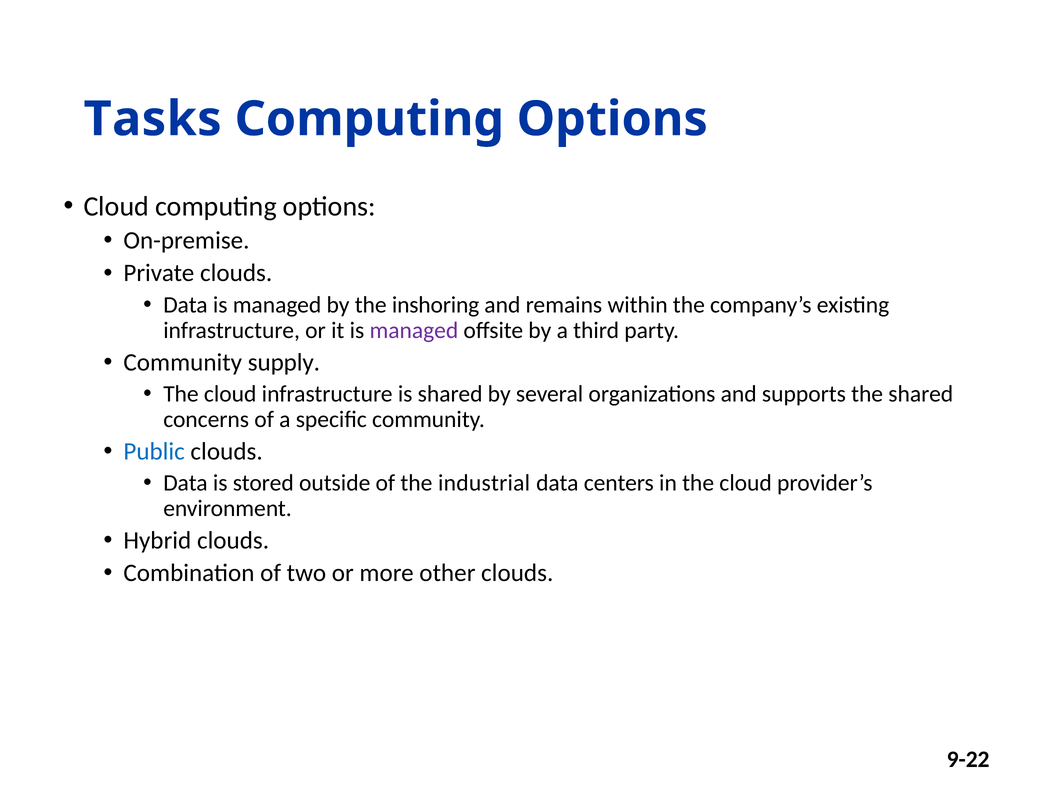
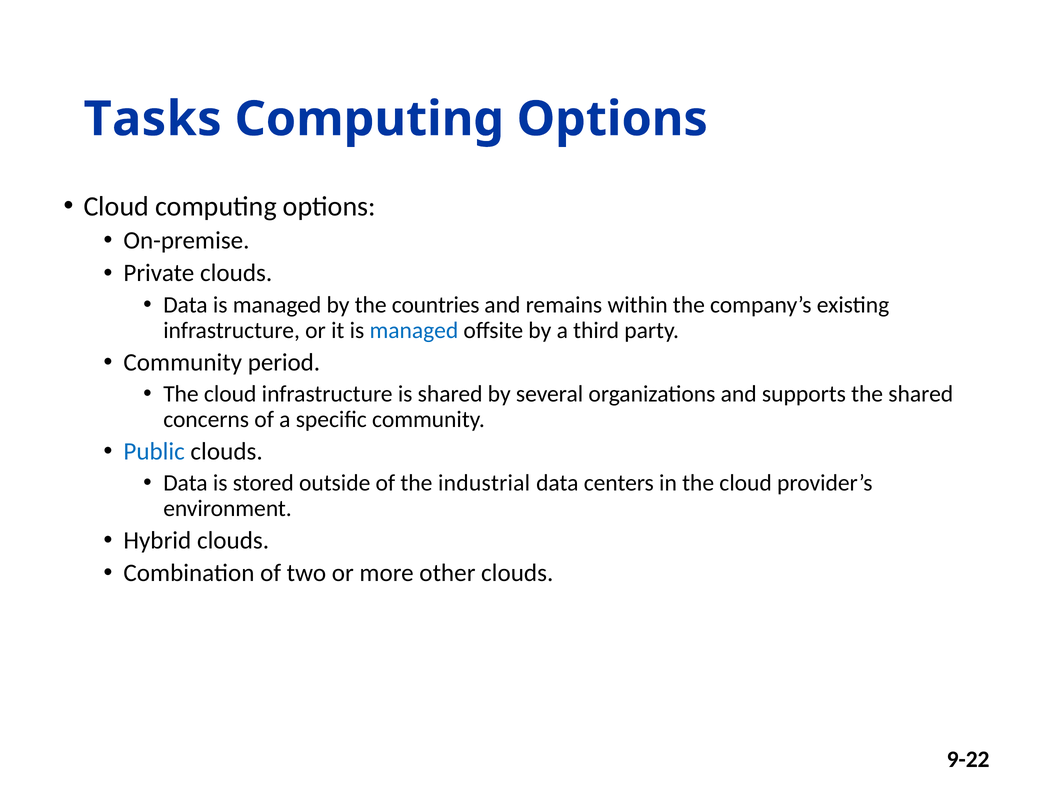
inshoring: inshoring -> countries
managed at (414, 330) colour: purple -> blue
supply: supply -> period
